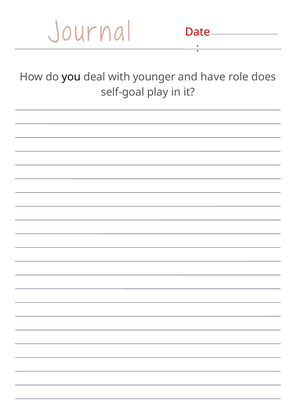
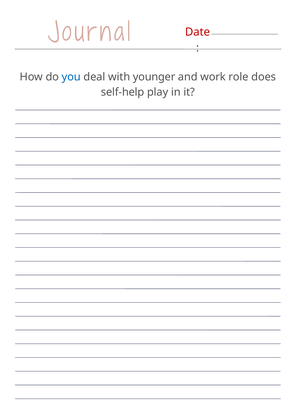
you colour: black -> blue
have: have -> work
self-goal: self-goal -> self-help
